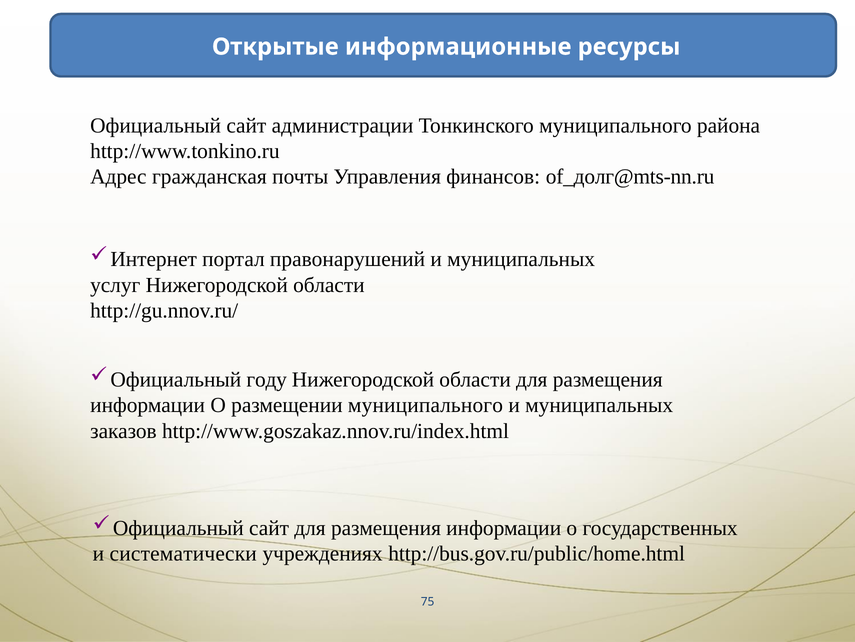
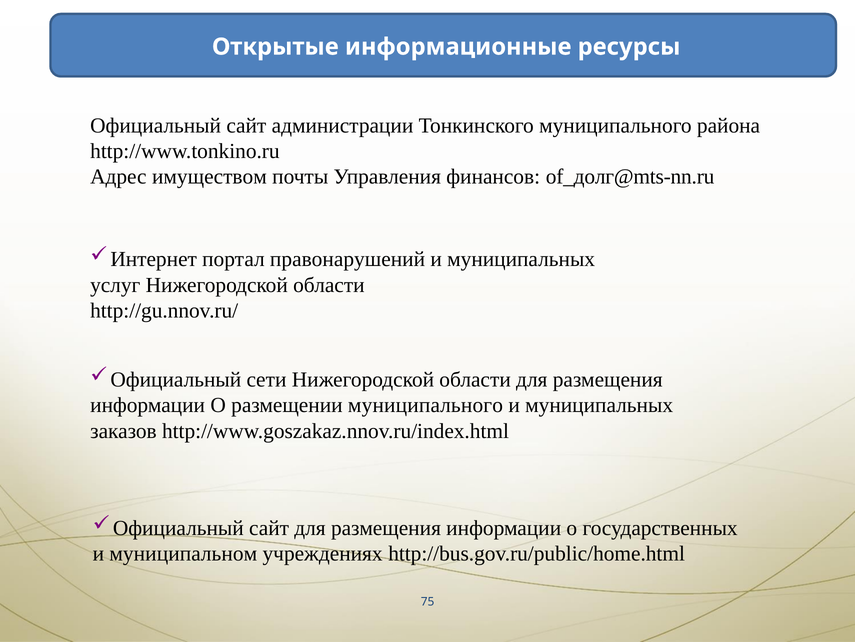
гражданская: гражданская -> имуществом
году: году -> сети
систематически: систематически -> муниципальном
